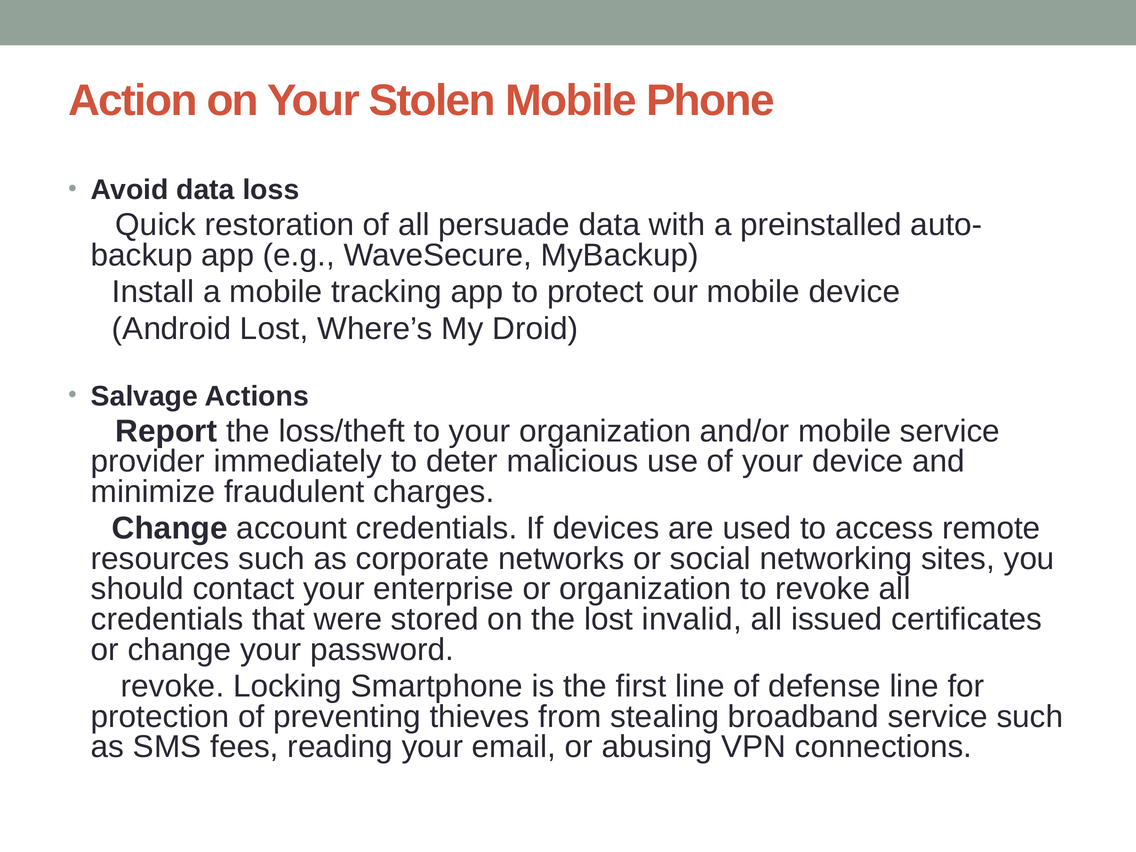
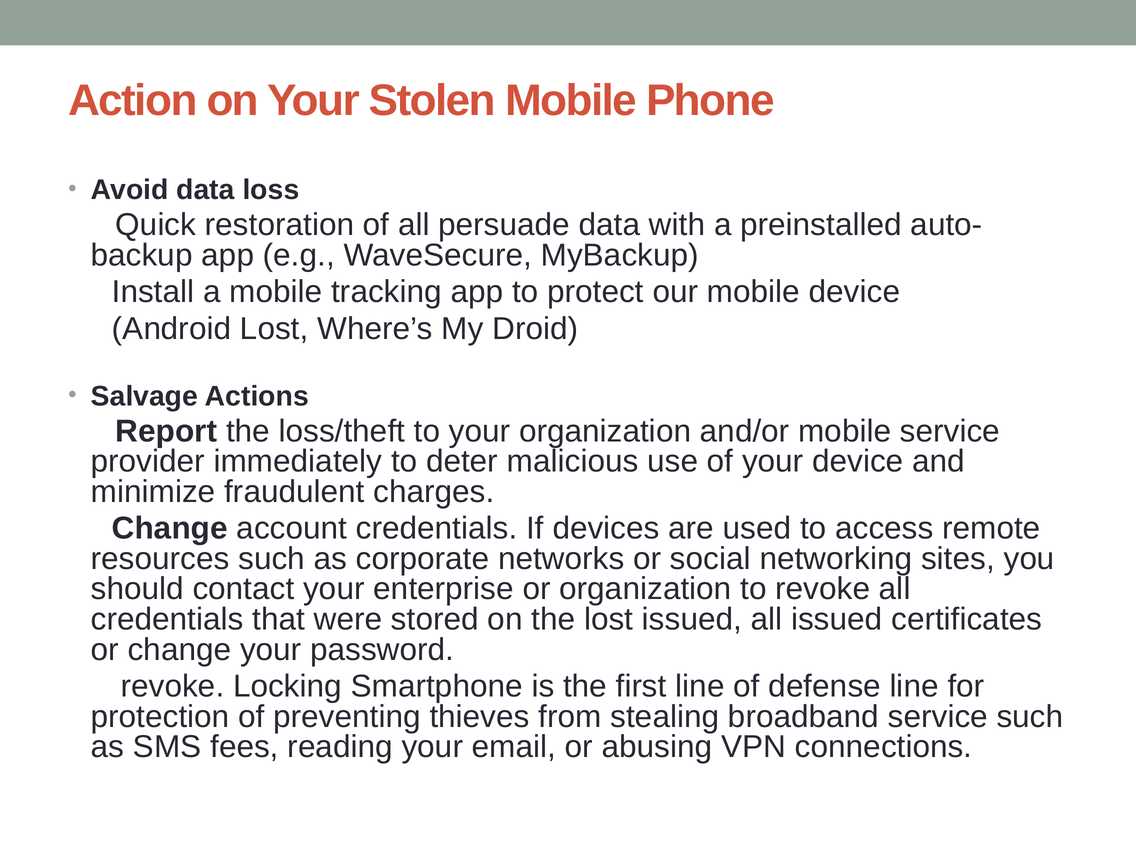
lost invalid: invalid -> issued
